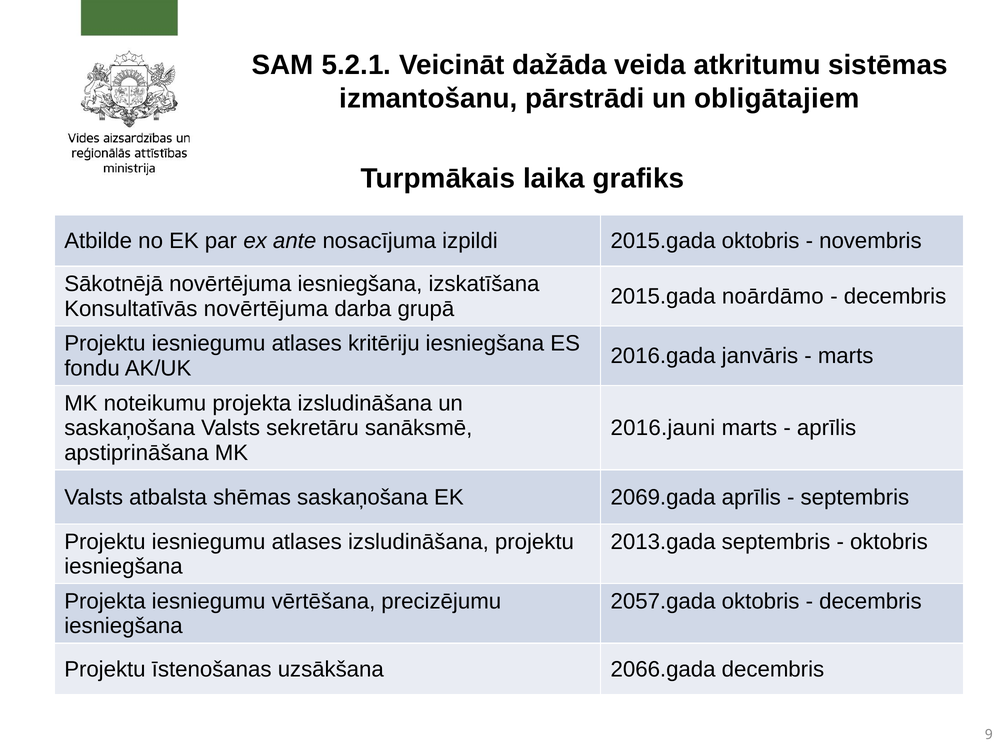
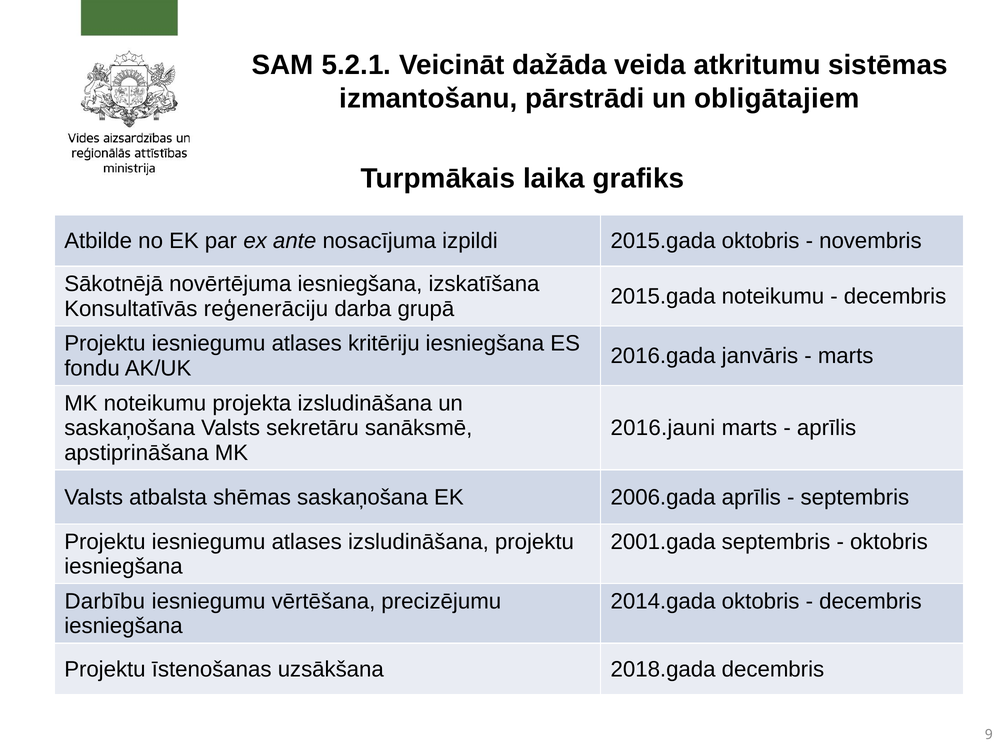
2015.gada noārdāmo: noārdāmo -> noteikumu
Konsultatīvās novērtējuma: novērtējuma -> reģenerāciju
2069.gada: 2069.gada -> 2006.gada
2013.gada: 2013.gada -> 2001.gada
Projekta at (105, 602): Projekta -> Darbību
2057.gada: 2057.gada -> 2014.gada
2066.gada: 2066.gada -> 2018.gada
